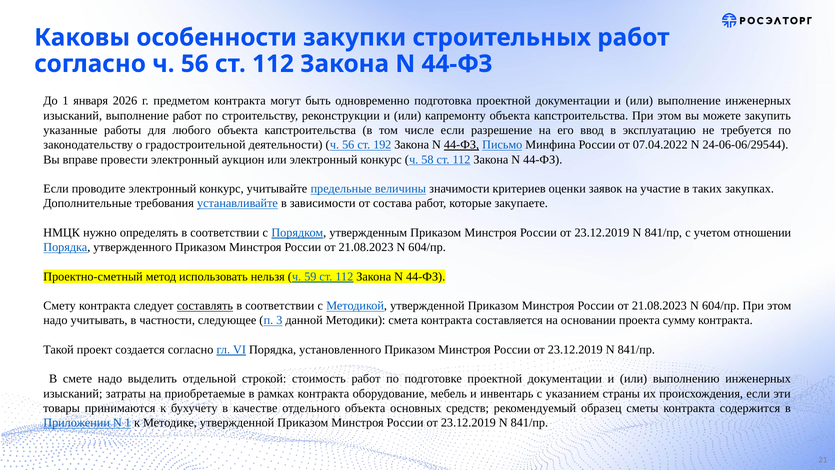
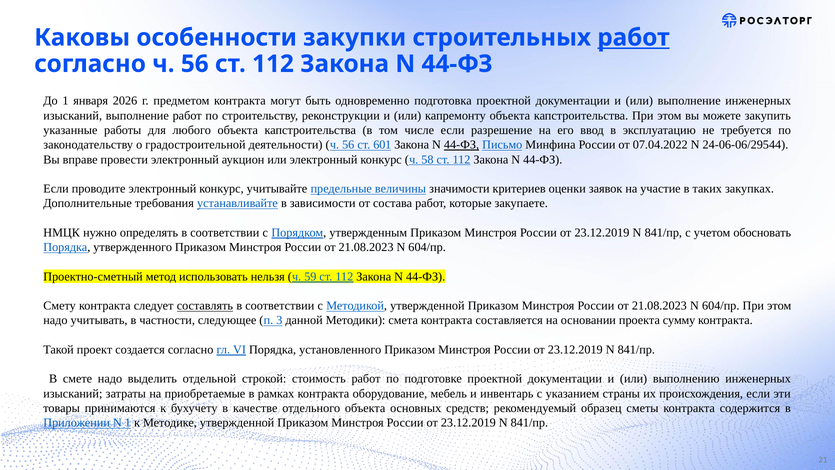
работ at (633, 38) underline: none -> present
192: 192 -> 601
отношении: отношении -> обосновать
